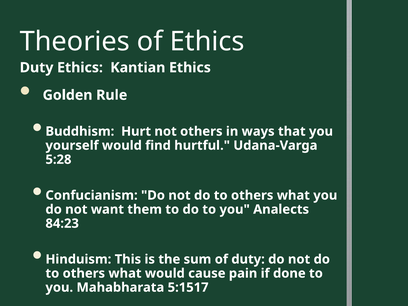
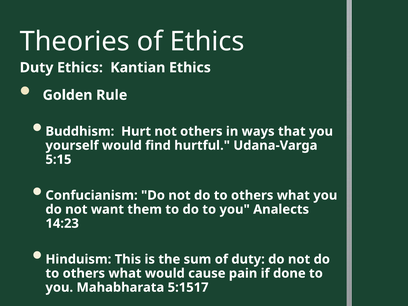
5:28: 5:28 -> 5:15
84:23: 84:23 -> 14:23
